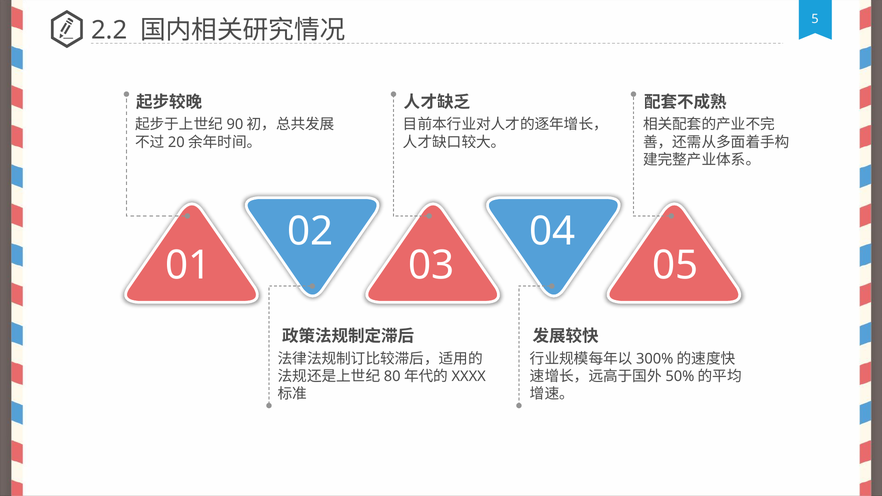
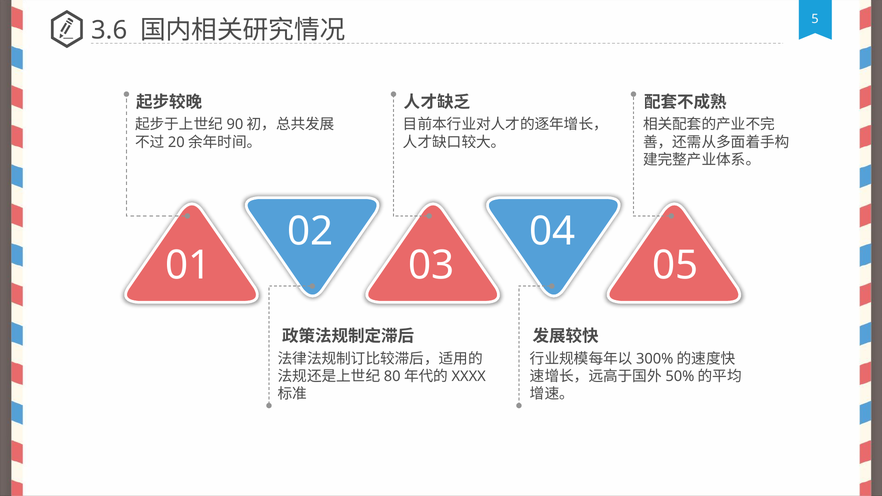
2.2: 2.2 -> 3.6
